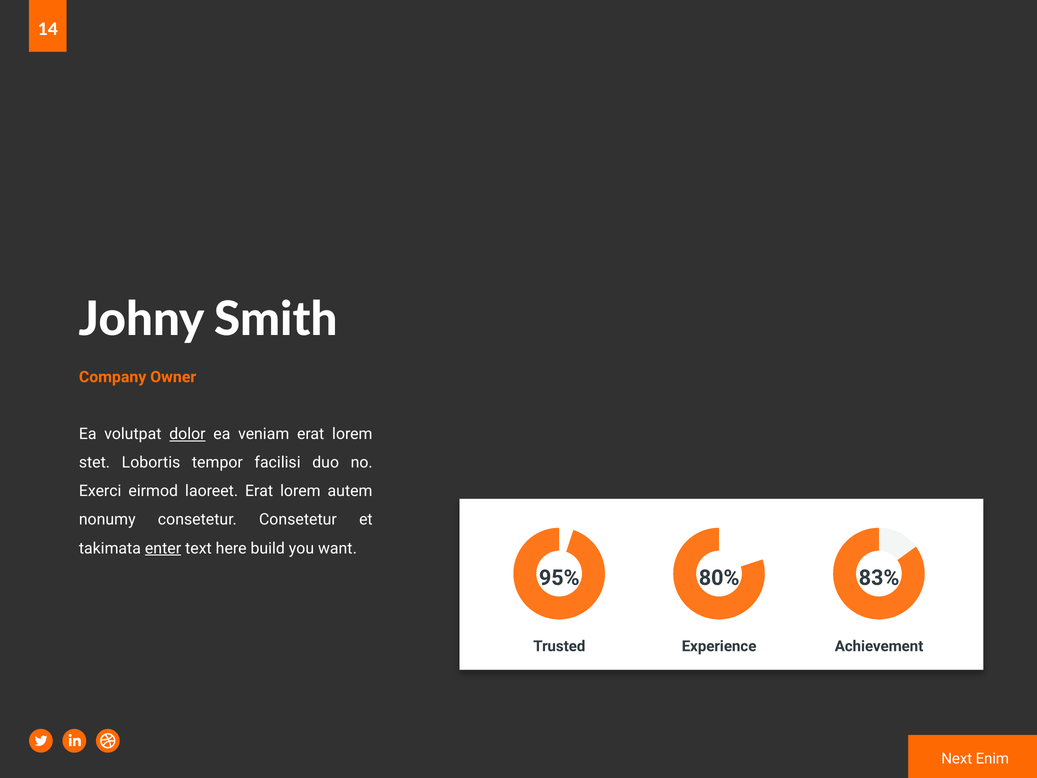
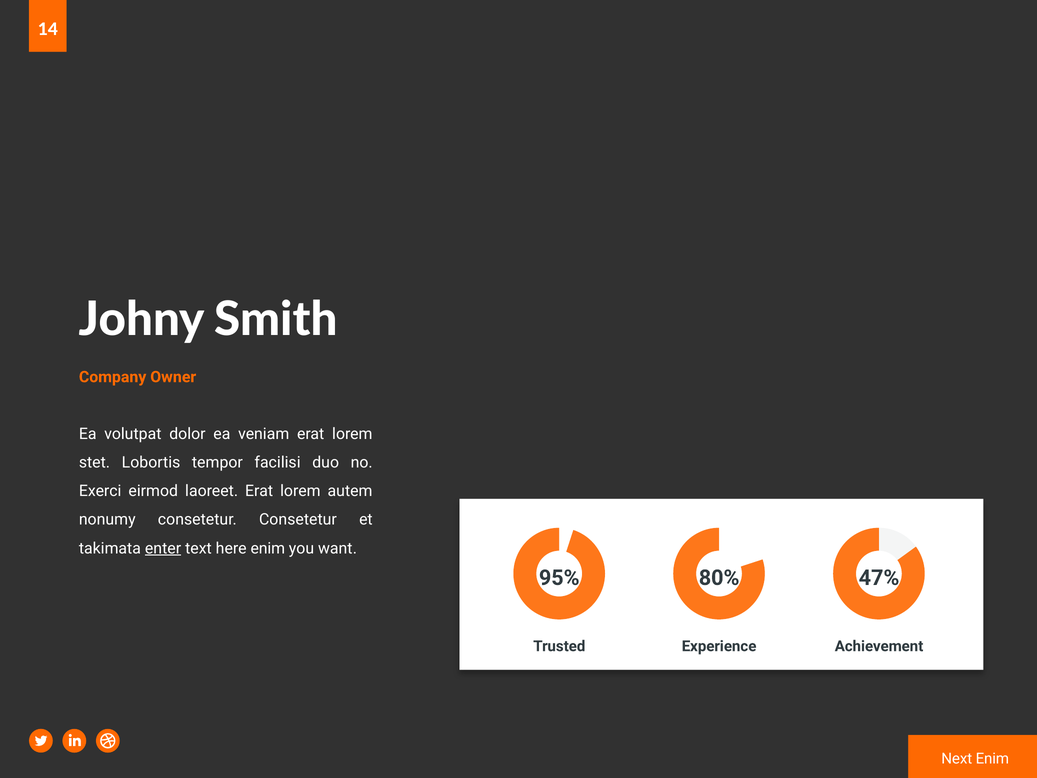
dolor underline: present -> none
here build: build -> enim
83%: 83% -> 47%
